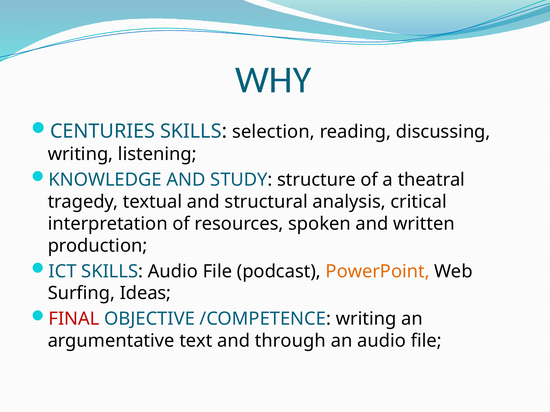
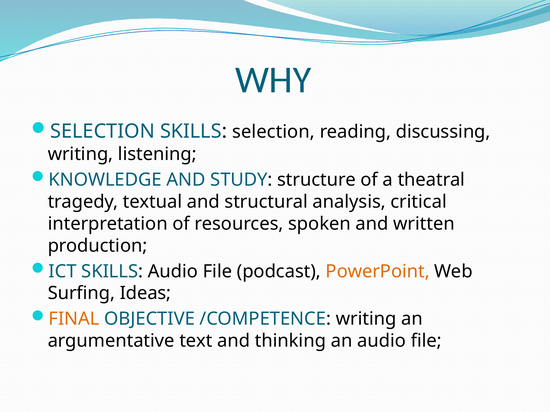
CENTURIES at (102, 132): CENTURIES -> SELECTION
FINAL colour: red -> orange
through: through -> thinking
